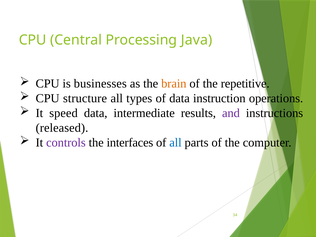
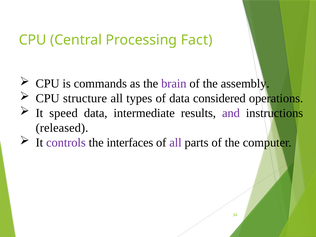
Java: Java -> Fact
businesses: businesses -> commands
brain colour: orange -> purple
repetitive: repetitive -> assembly
instruction: instruction -> considered
all at (175, 143) colour: blue -> purple
